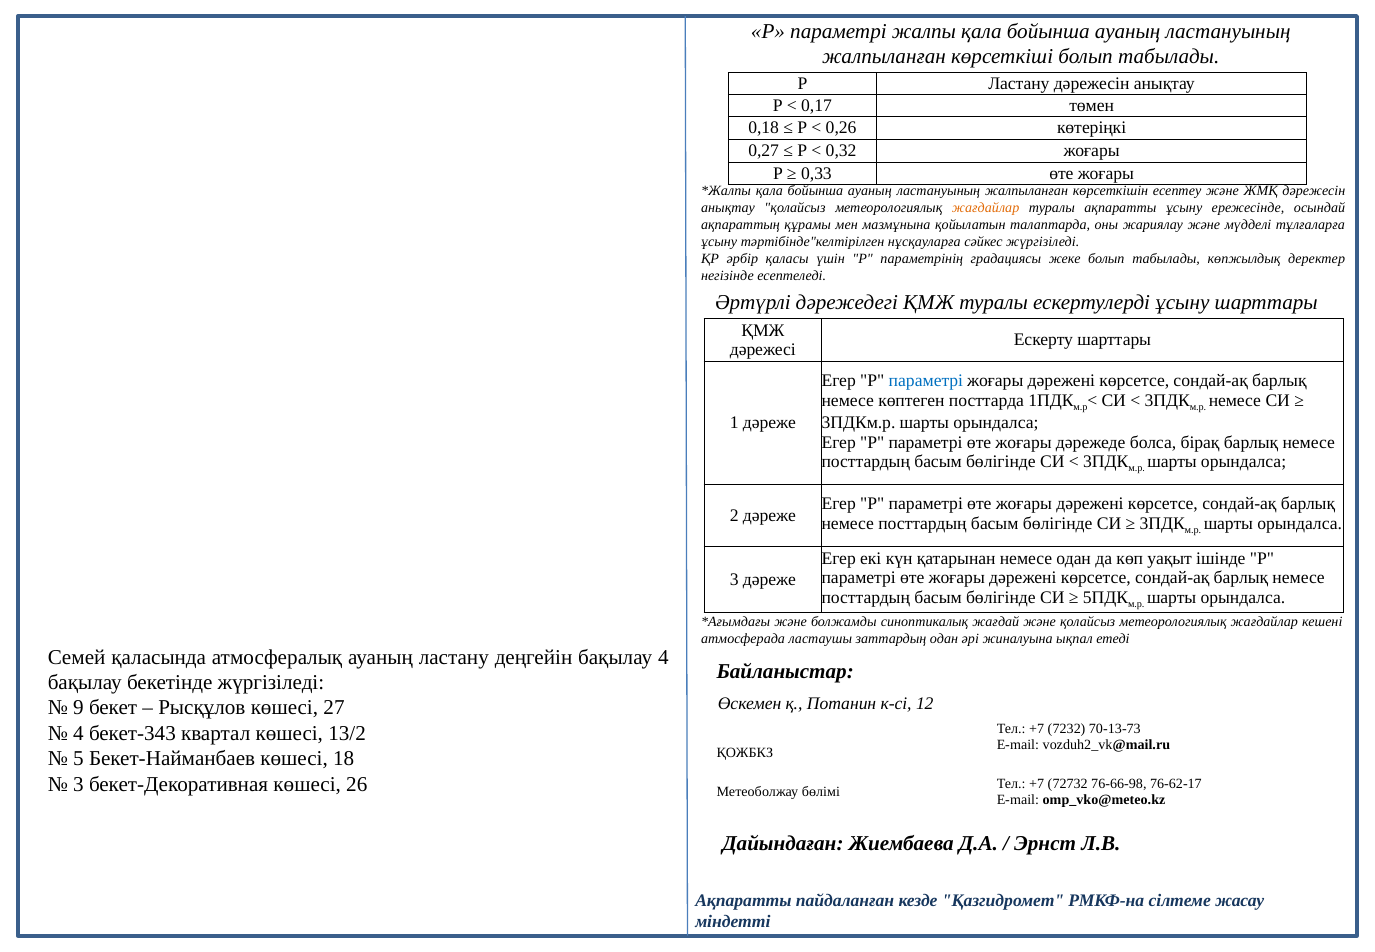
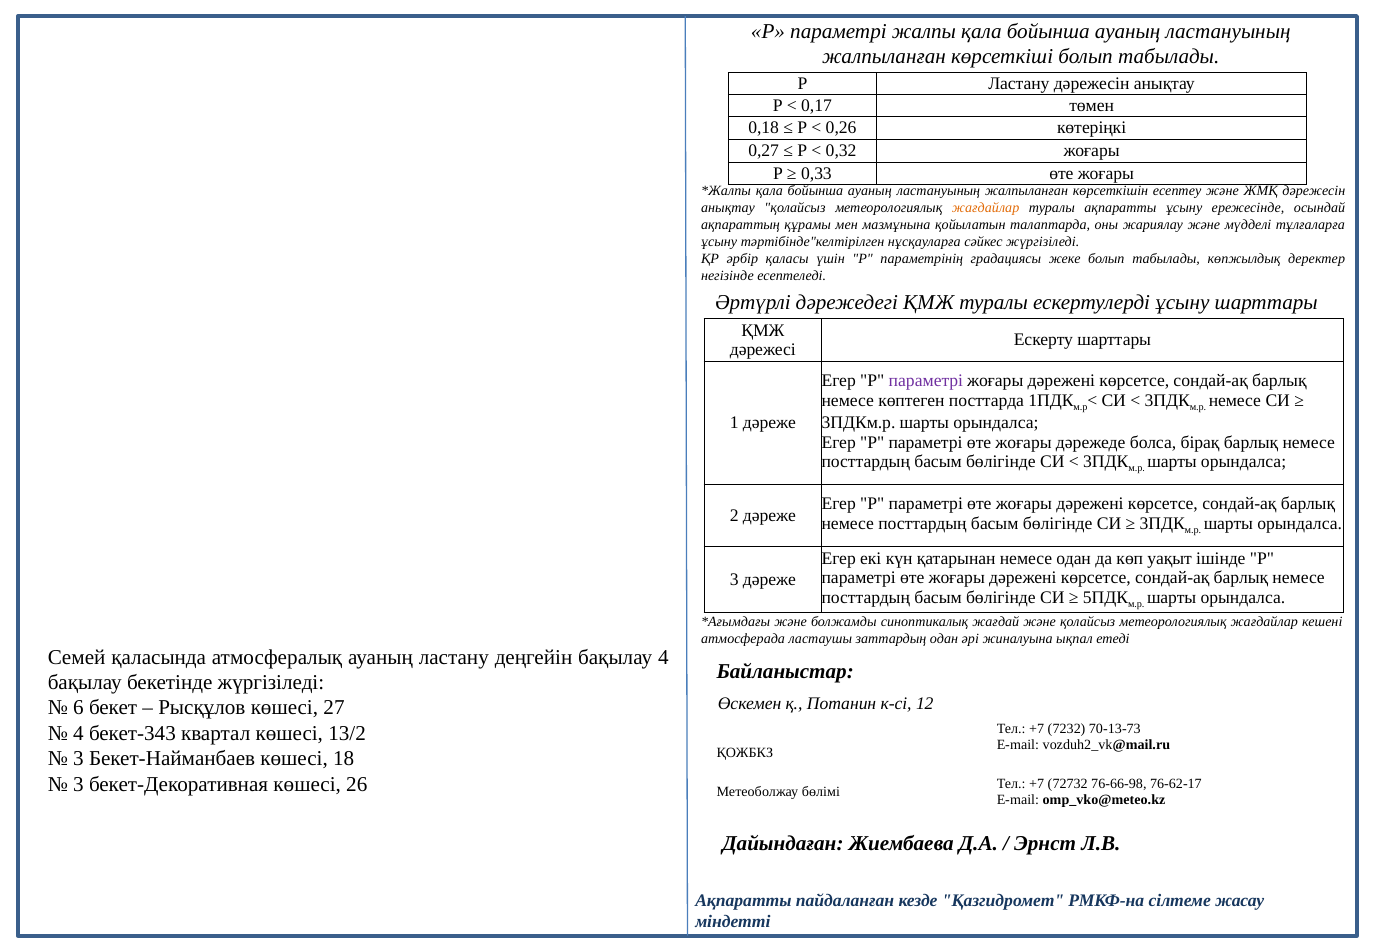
параметрі at (926, 381) colour: blue -> purple
9: 9 -> 6
5 at (78, 759): 5 -> 3
